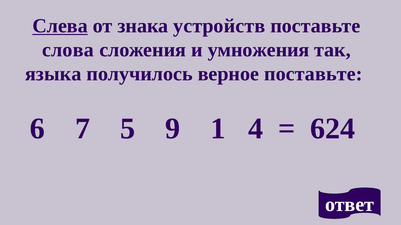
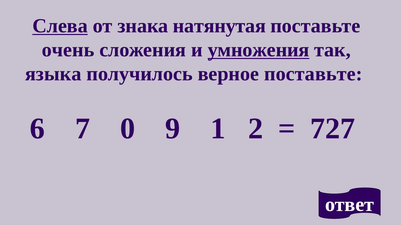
устройств: устройств -> натянутая
слова: слова -> очень
умножения underline: none -> present
5: 5 -> 0
4: 4 -> 2
624: 624 -> 727
